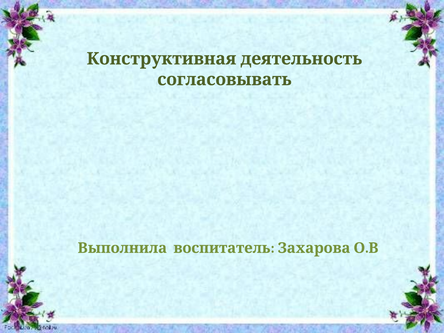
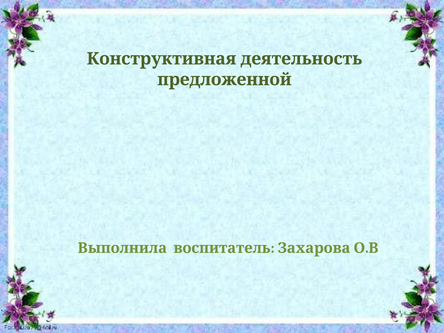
согласовывать: согласовывать -> предложенной
